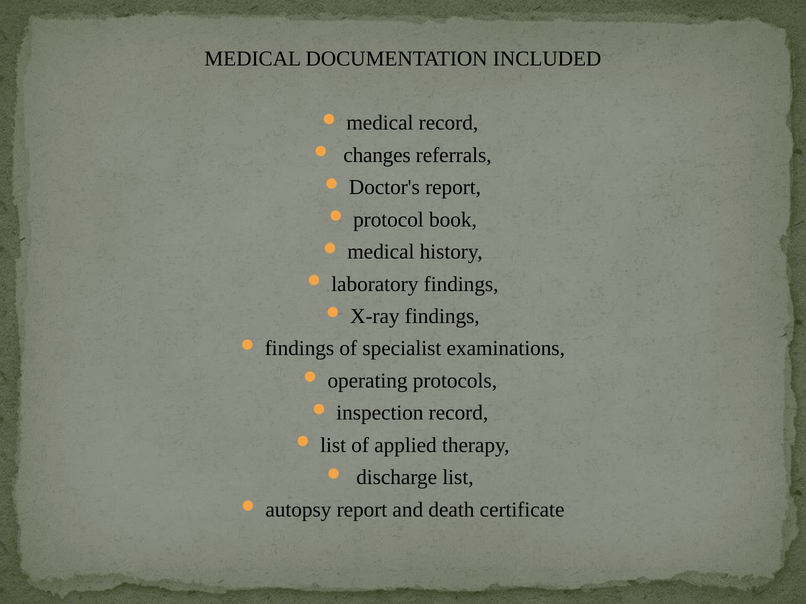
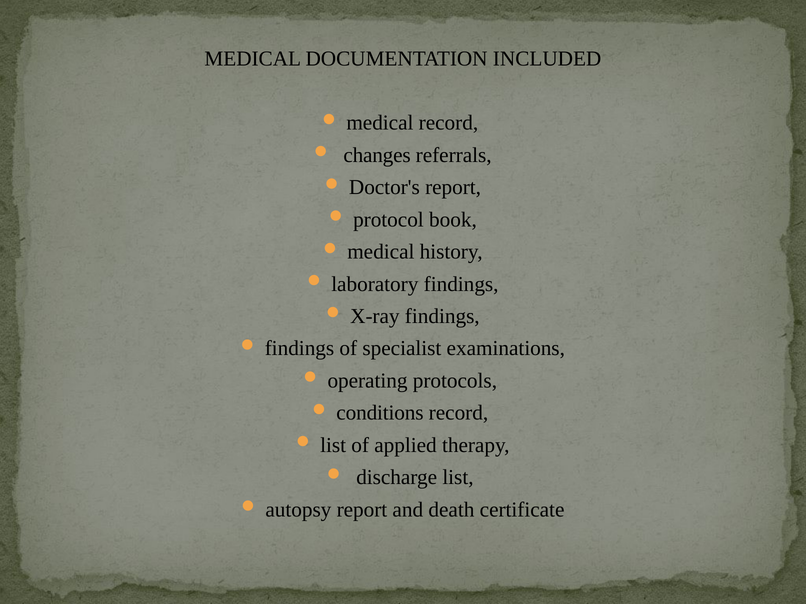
inspection: inspection -> conditions
